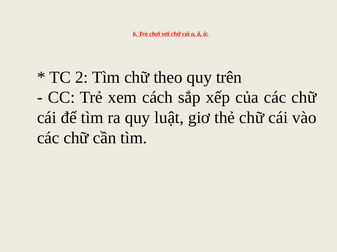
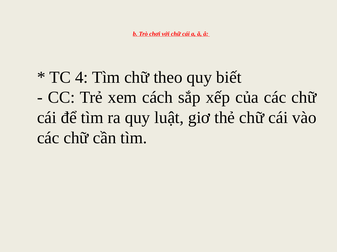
2: 2 -> 4
trên: trên -> biết
